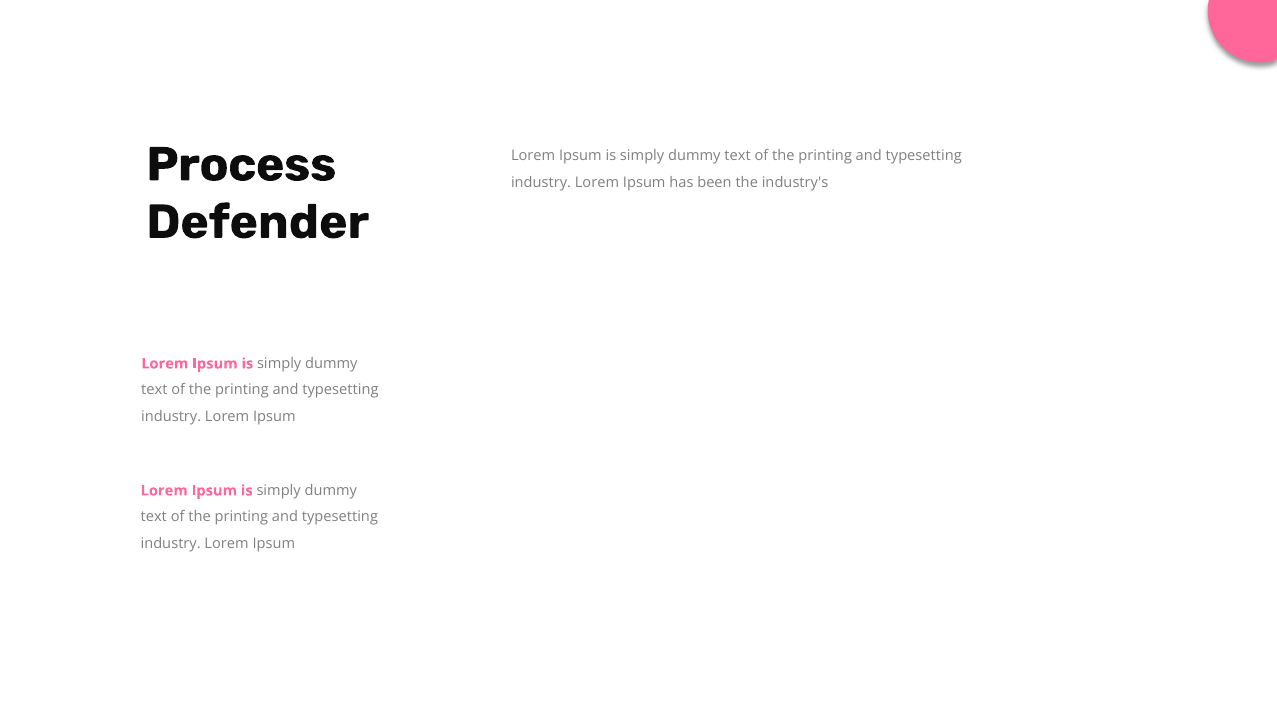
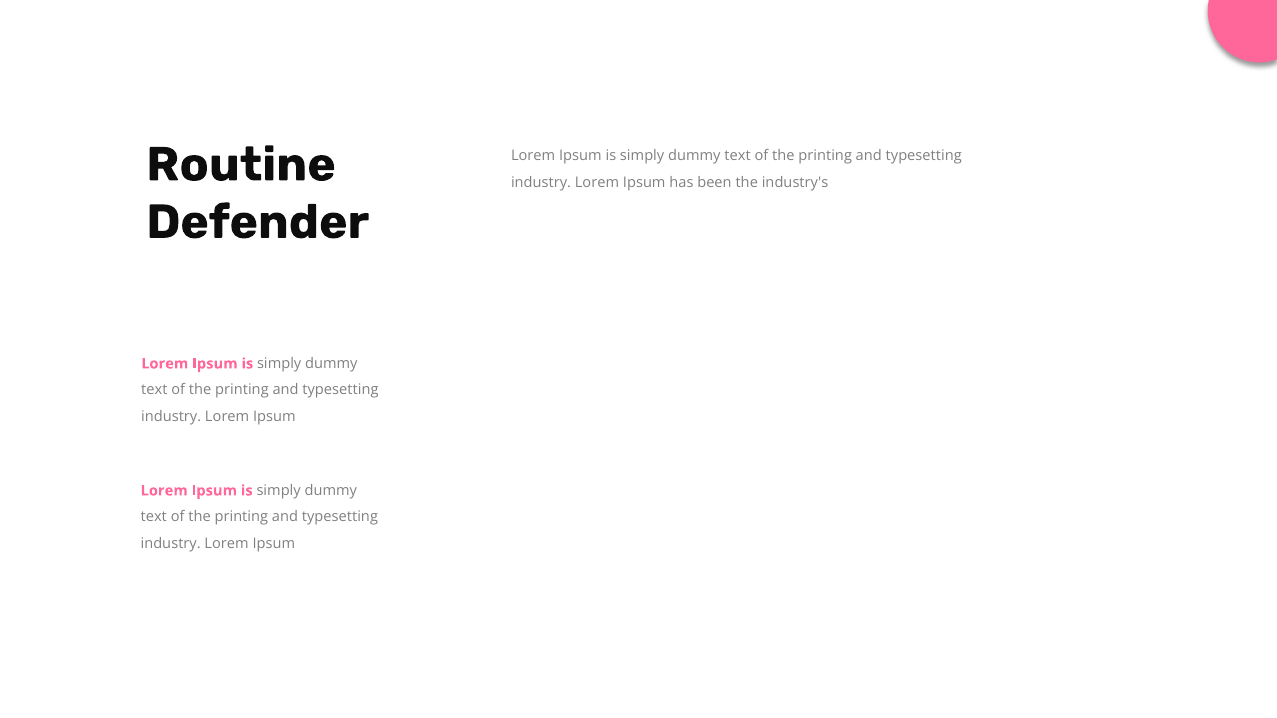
Process: Process -> Routine
